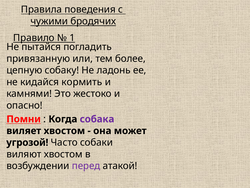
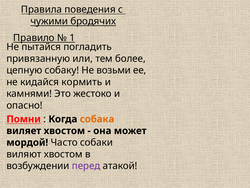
ладонь: ладонь -> возьми
собака colour: purple -> orange
угрозой: угрозой -> мордой
